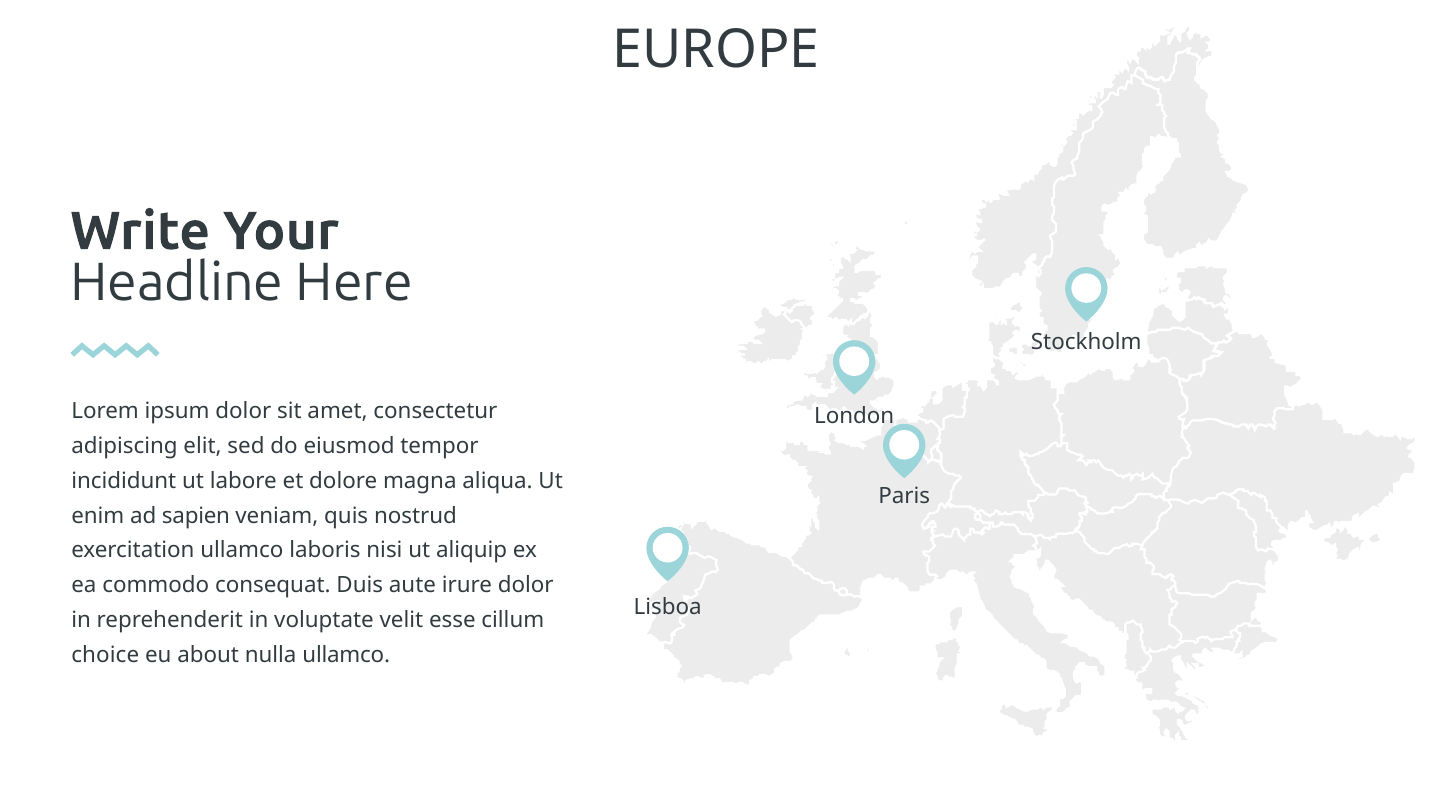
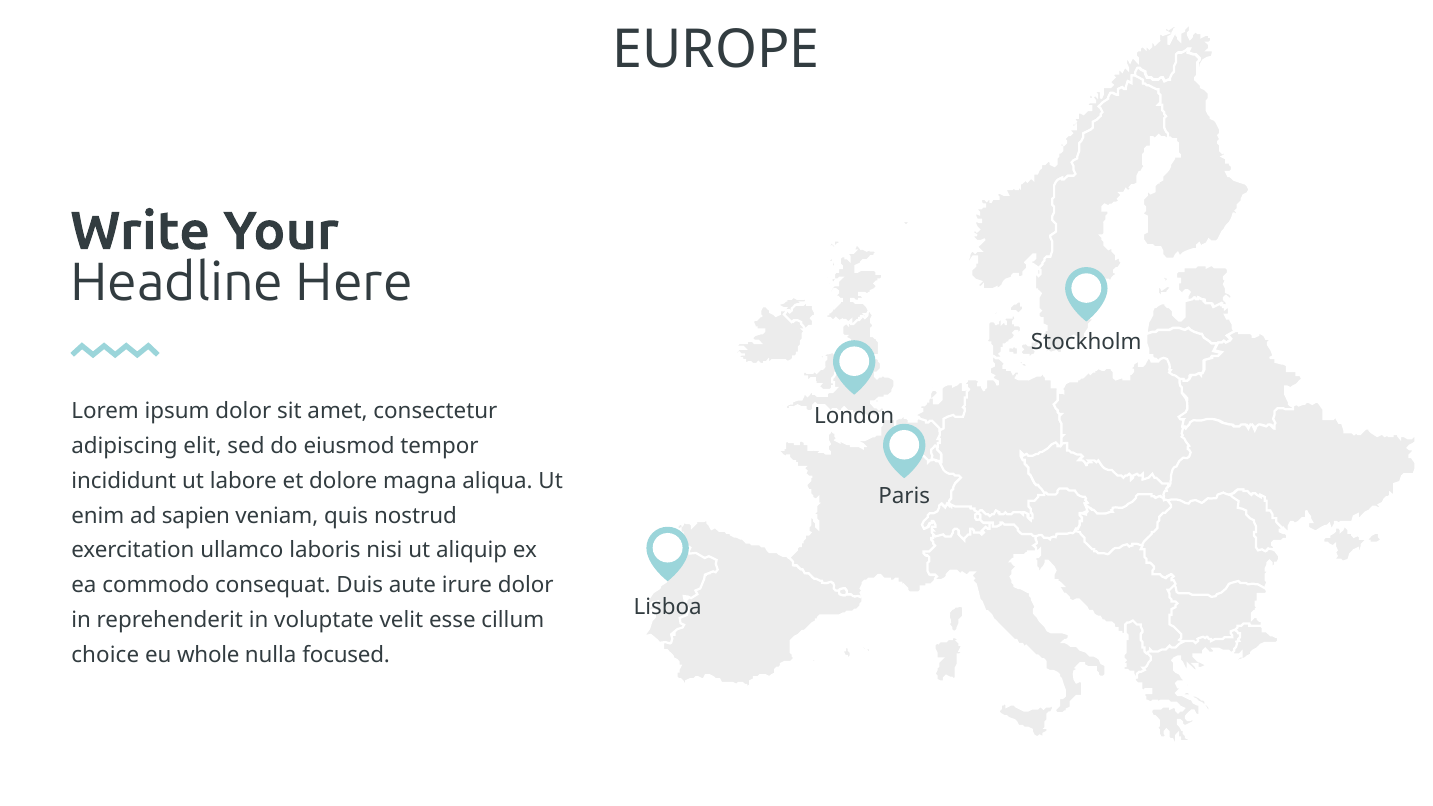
about: about -> whole
nulla ullamco: ullamco -> focused
